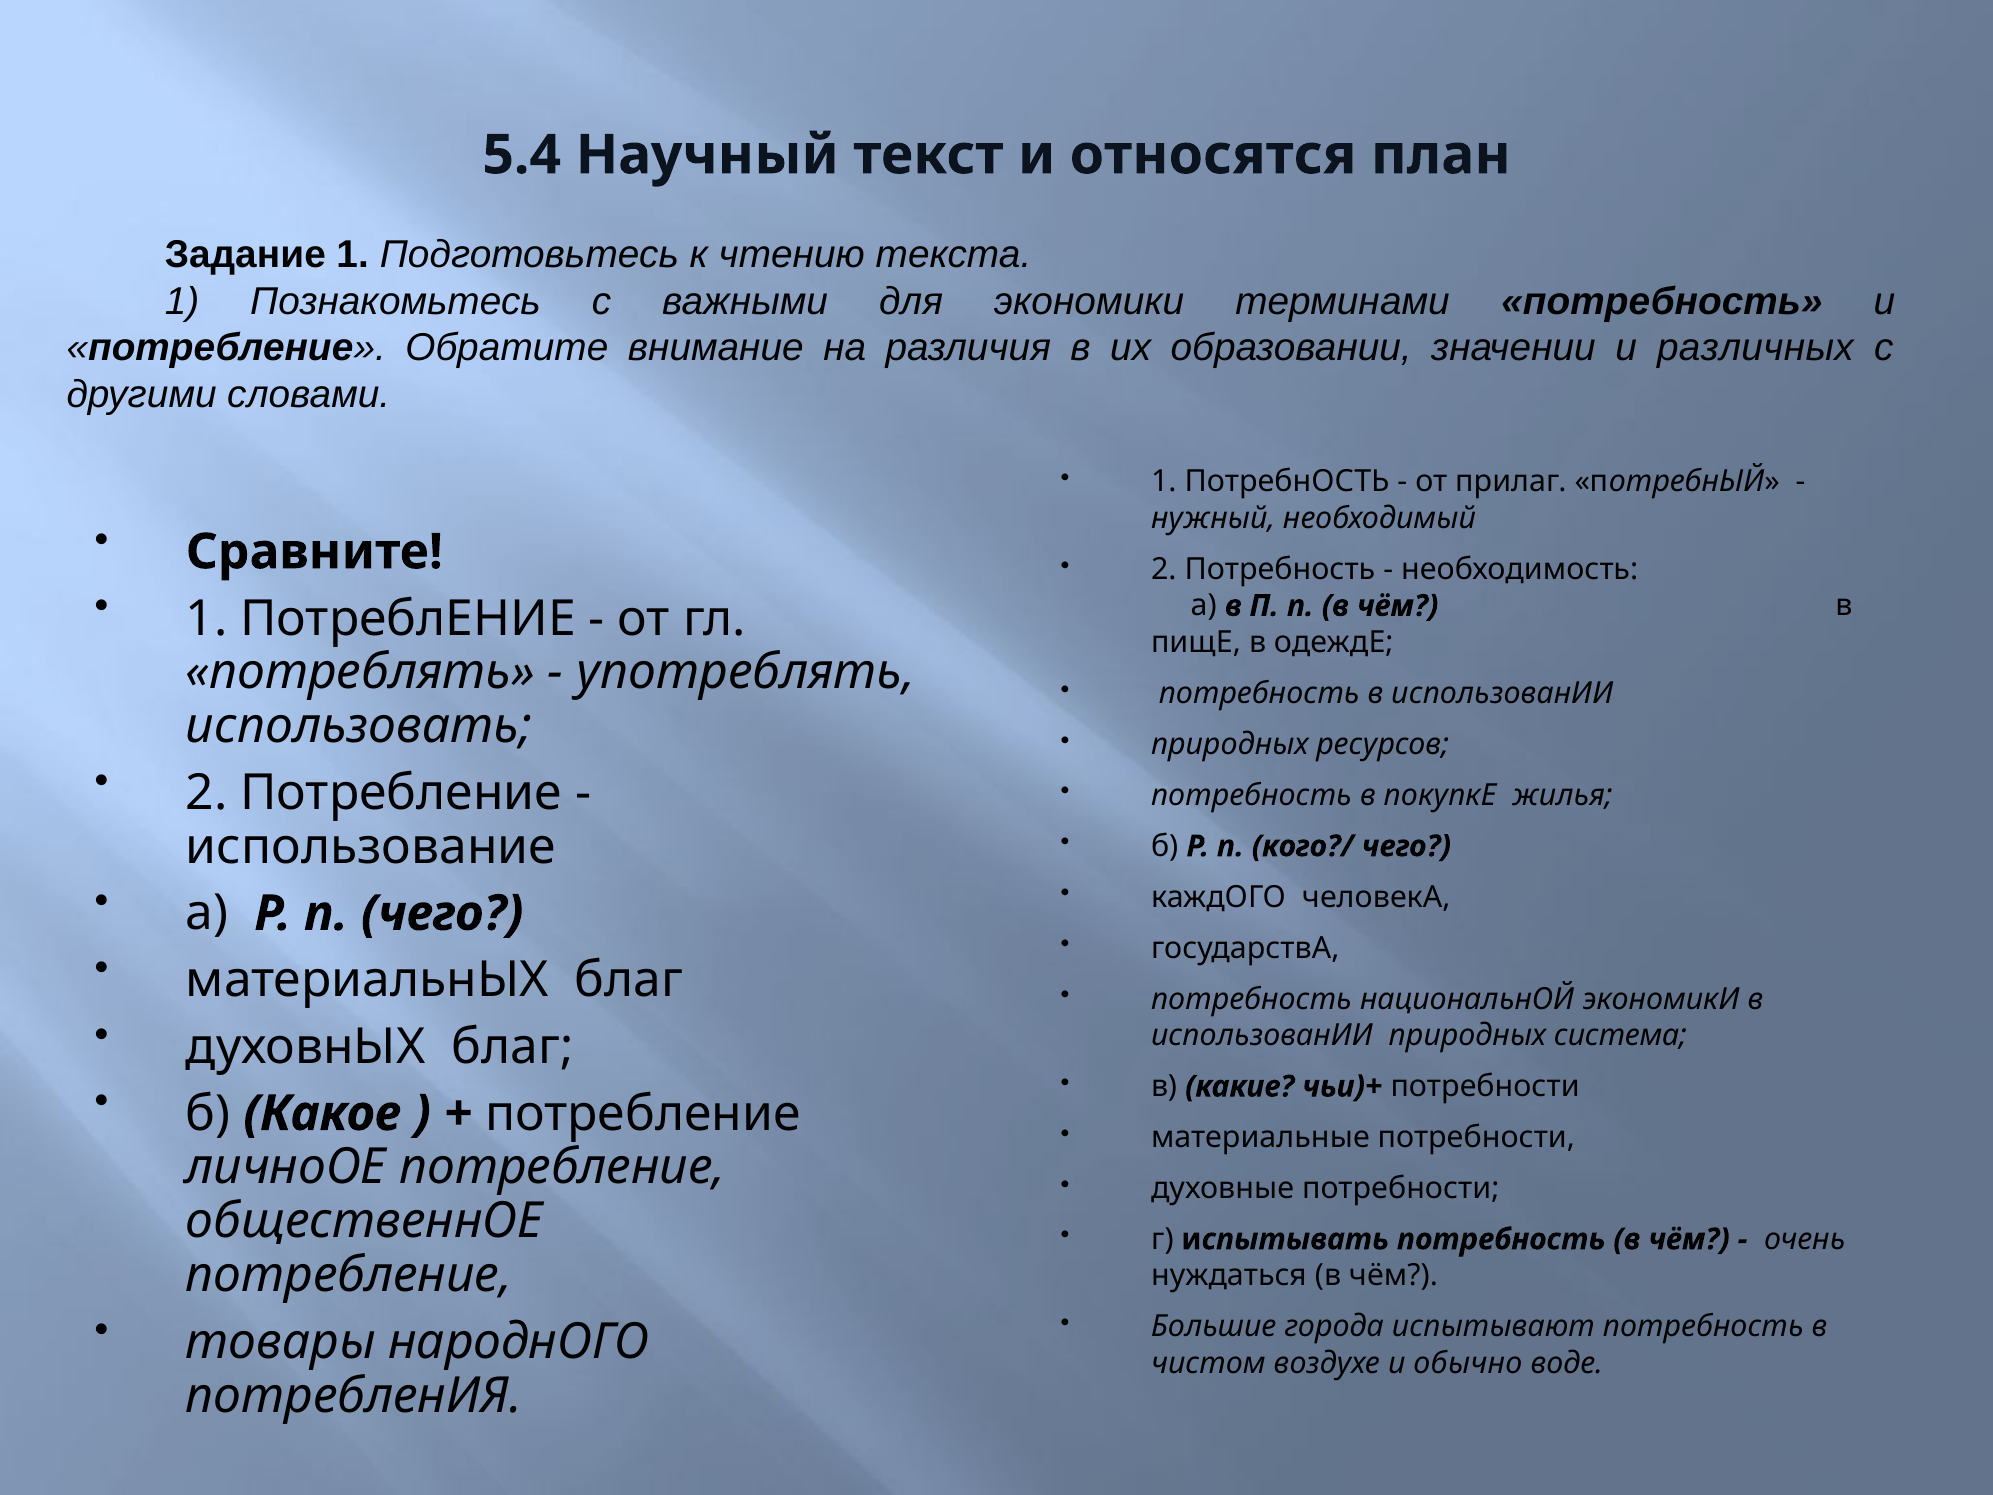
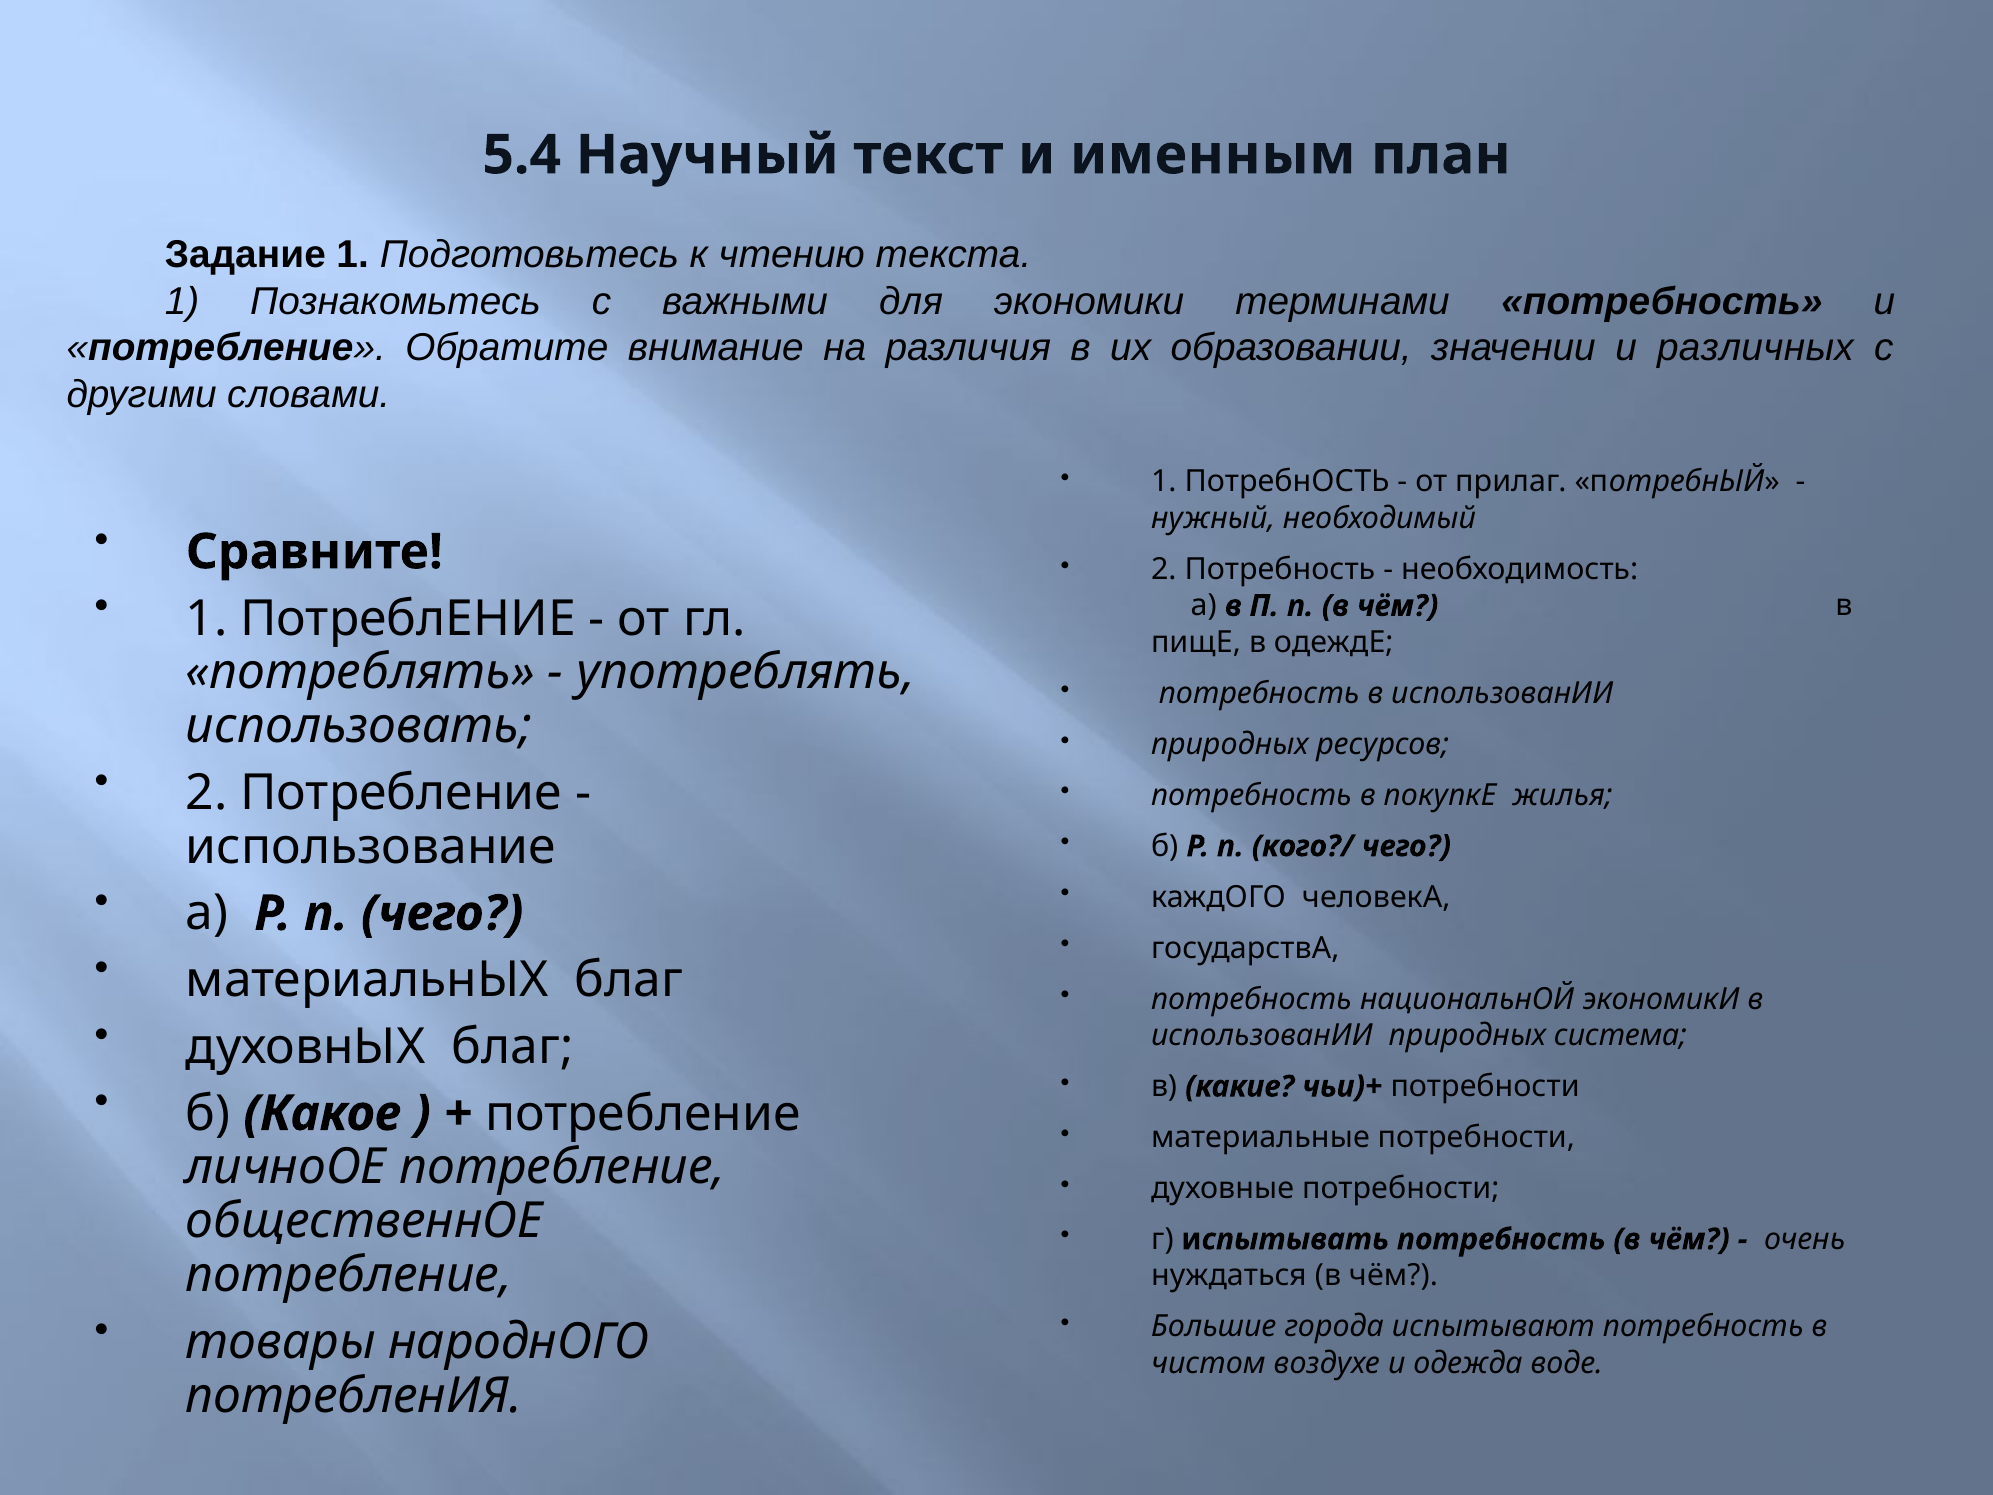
относятся: относятся -> именным
обычно: обычно -> одежда
